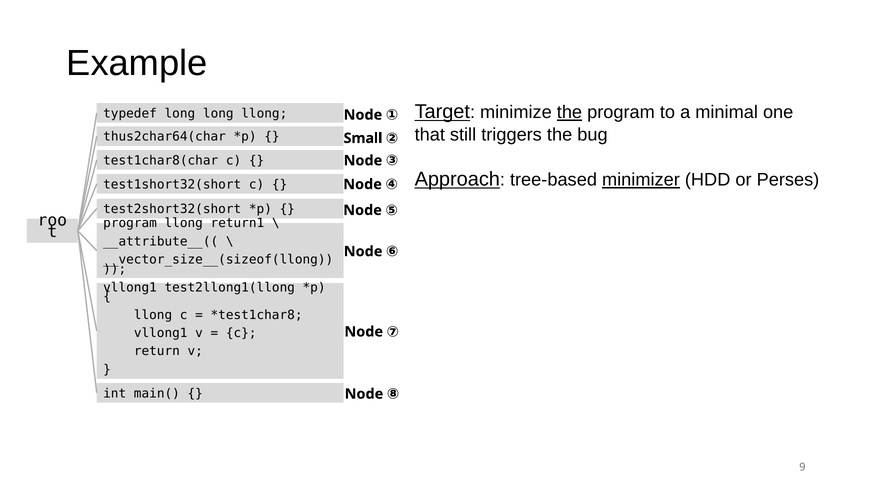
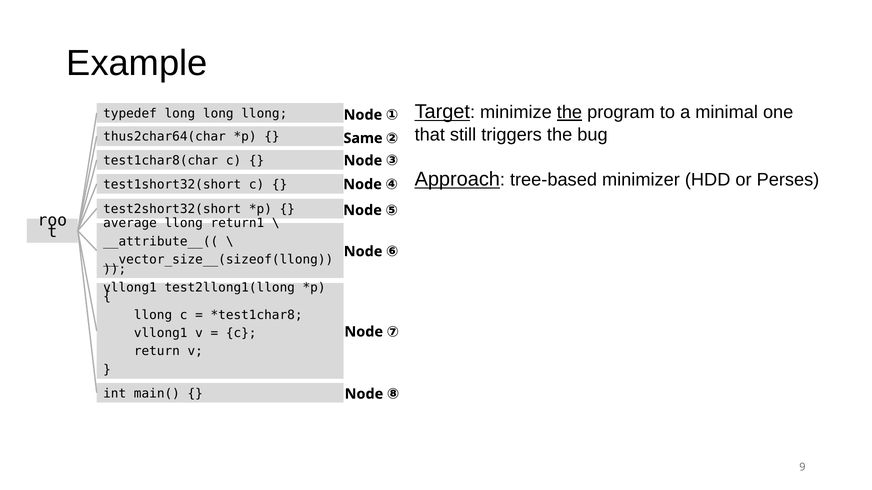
Small: Small -> Same
minimizer underline: present -> none
program at (130, 223): program -> average
